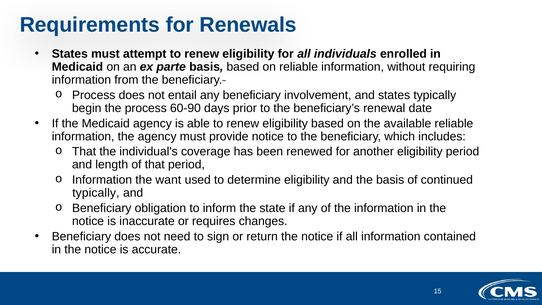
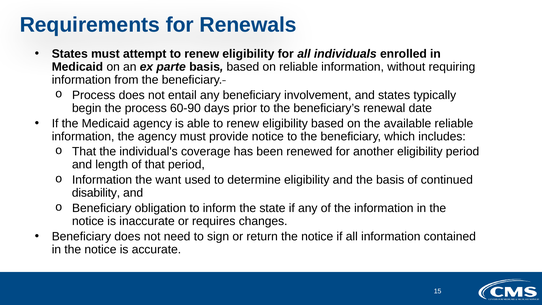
typically at (96, 193): typically -> disability
